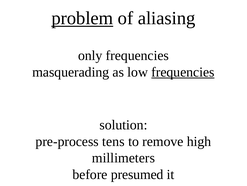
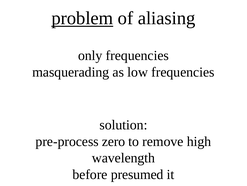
frequencies at (183, 72) underline: present -> none
tens: tens -> zero
millimeters: millimeters -> wavelength
